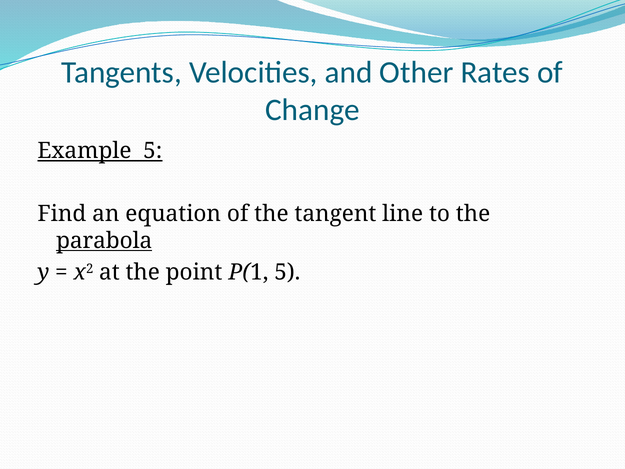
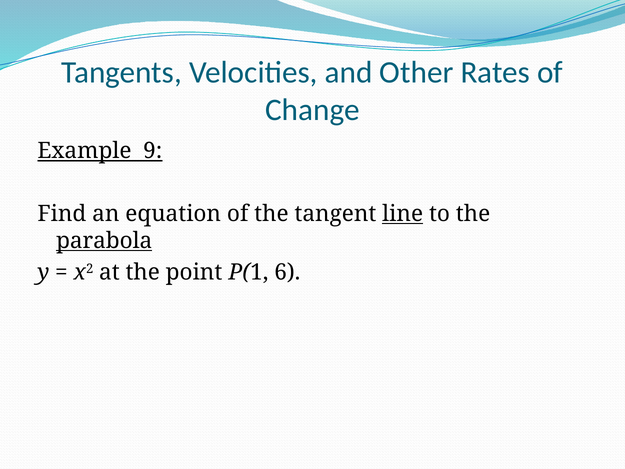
Example 5: 5 -> 9
line underline: none -> present
P(1 5: 5 -> 6
